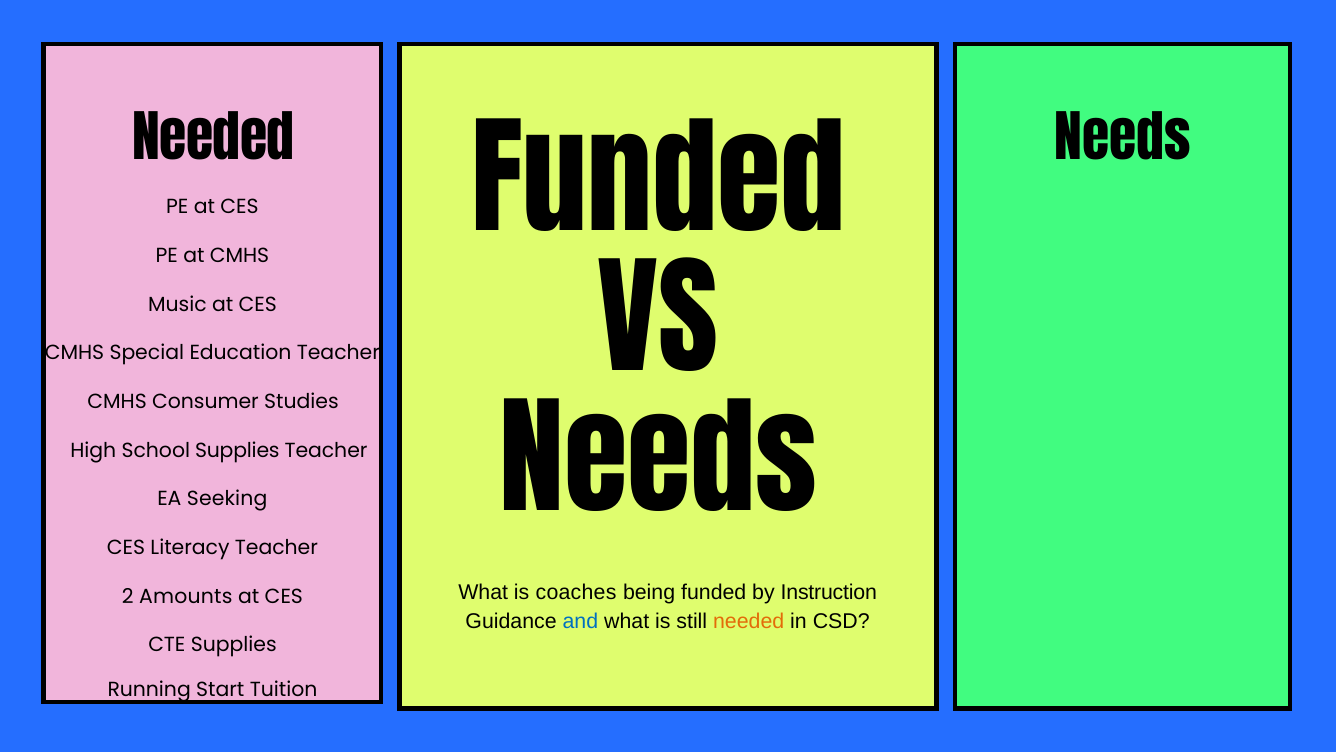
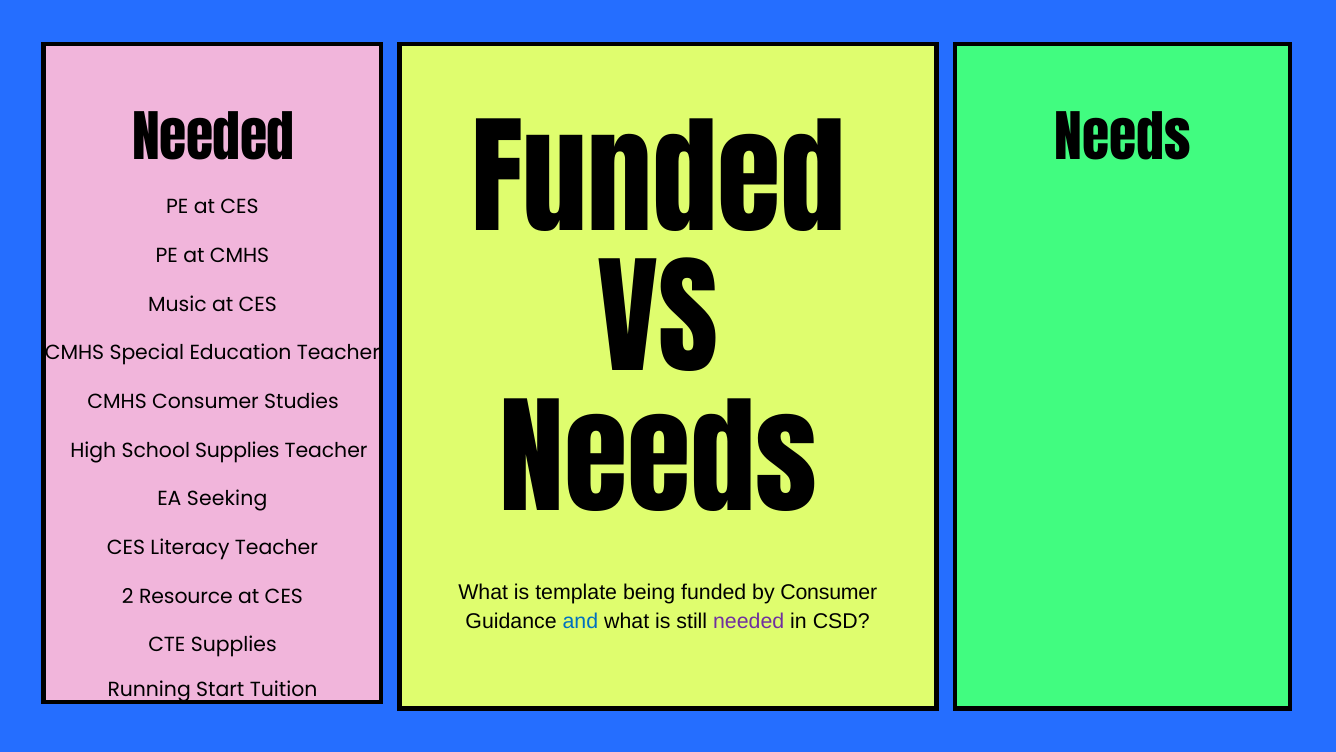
coaches: coaches -> template
by Instruction: Instruction -> Consumer
Amounts: Amounts -> Resource
needed at (749, 621) colour: orange -> purple
